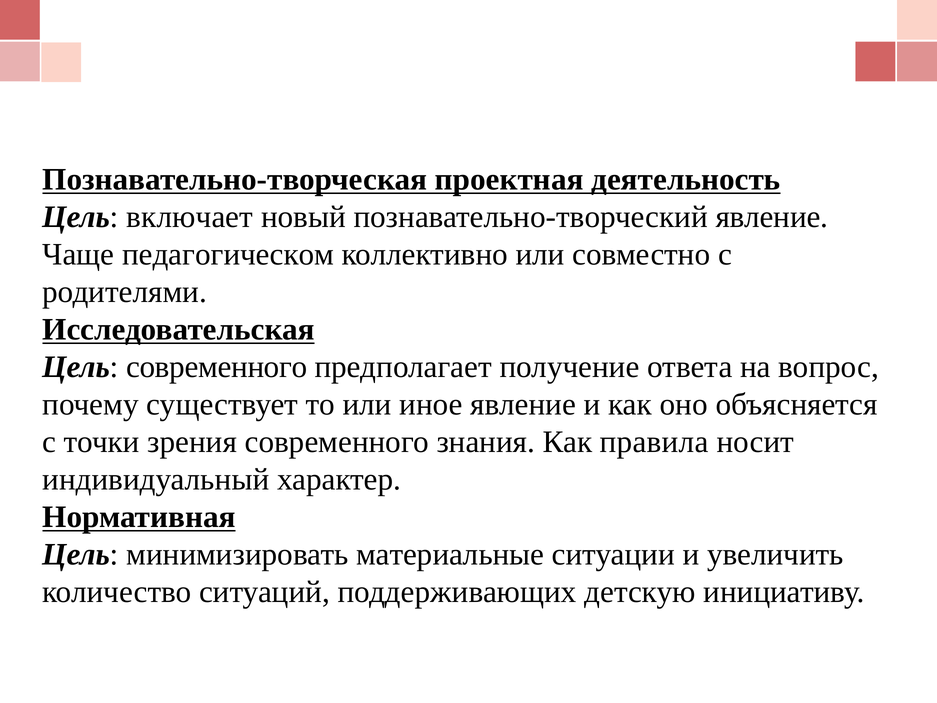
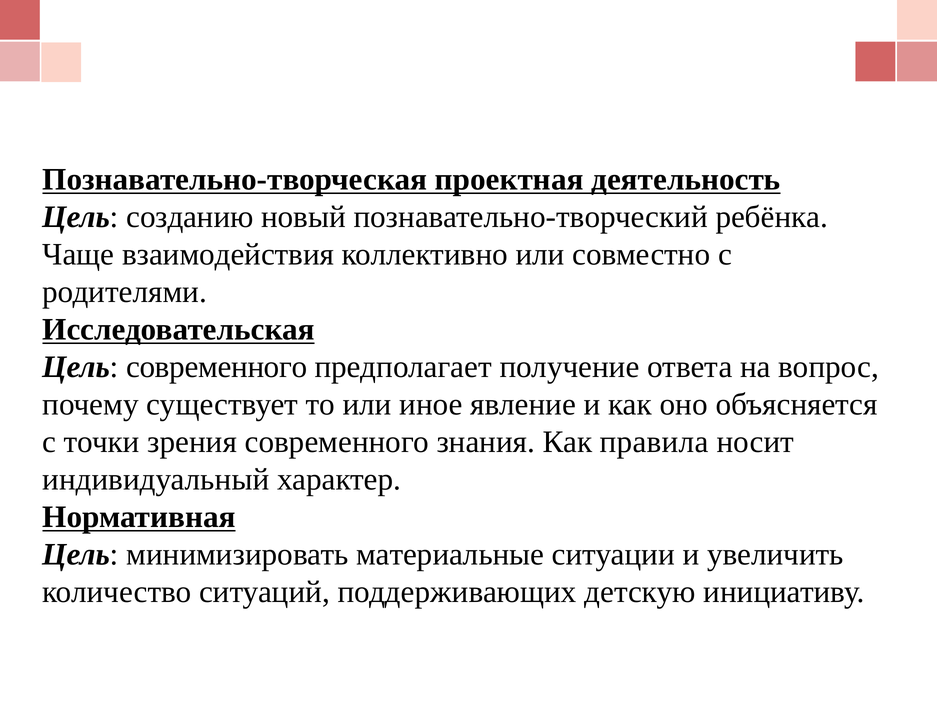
включает: включает -> созданию
познавательно-творческий явление: явление -> ребёнка
педагогическом: педагогическом -> взаимодействия
